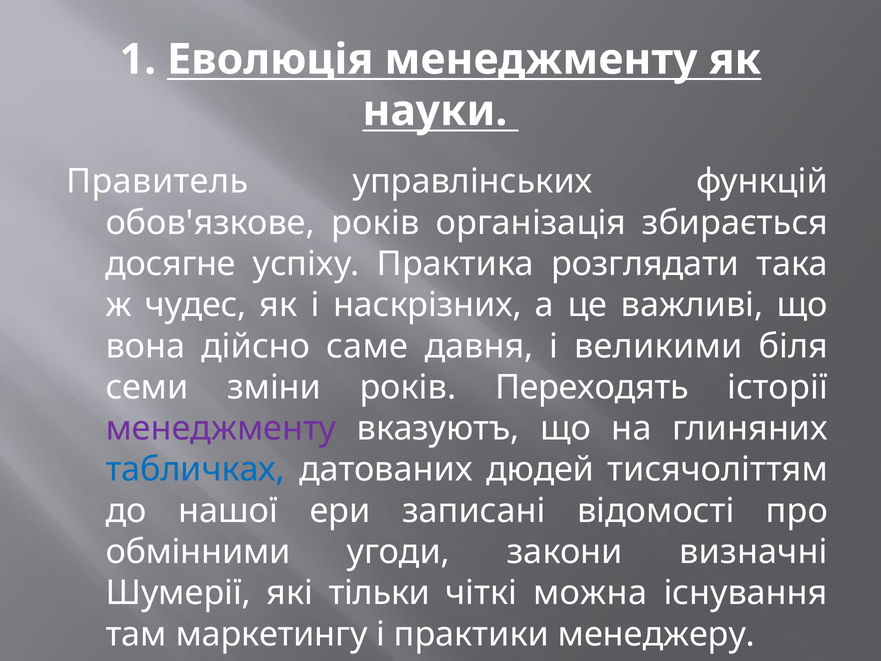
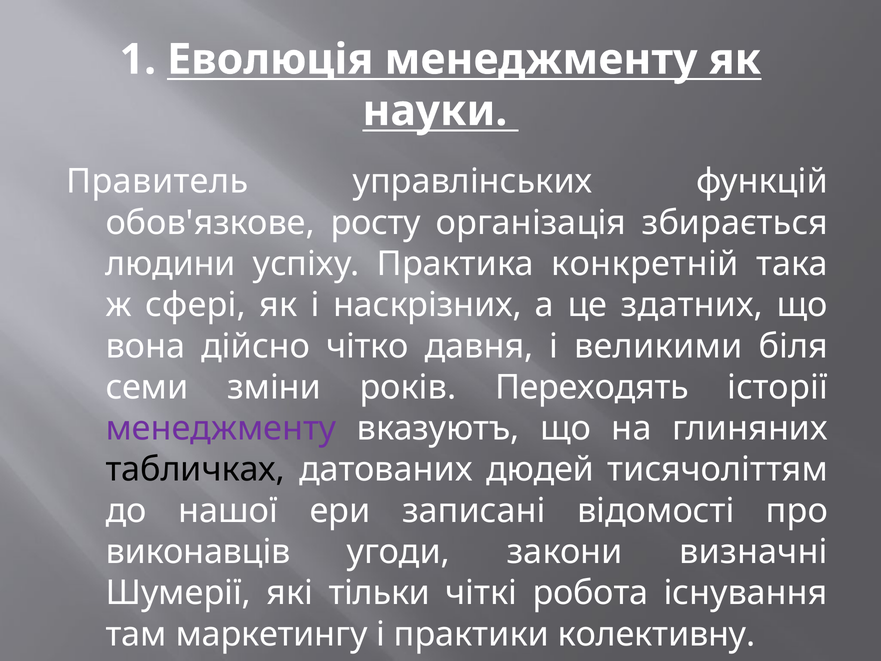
обов'язкове років: років -> росту
досягне: досягне -> людини
розглядати: розглядати -> конкретній
чудес: чудес -> сфері
важливі: важливі -> здатних
саме: саме -> чітко
табличках colour: blue -> black
обмінними: обмінними -> виконавців
можна: можна -> робота
менеджеру: менеджеру -> колективну
